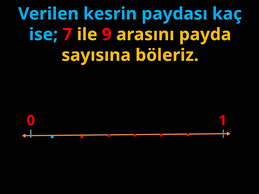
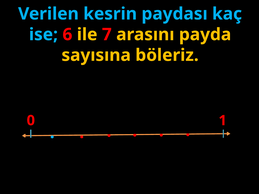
7: 7 -> 6
9: 9 -> 7
